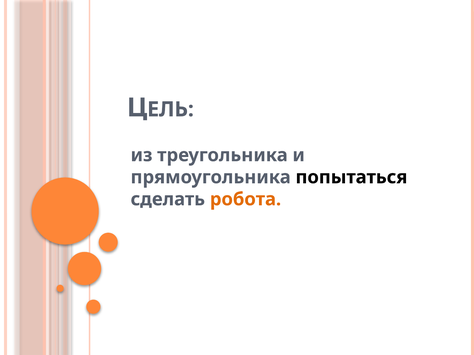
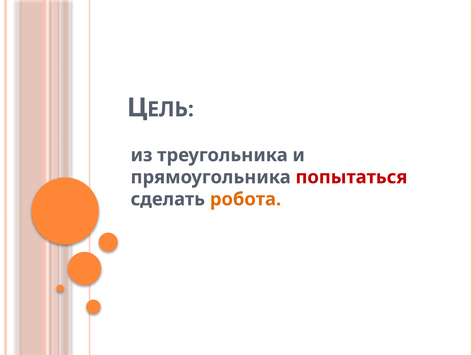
попытаться colour: black -> red
